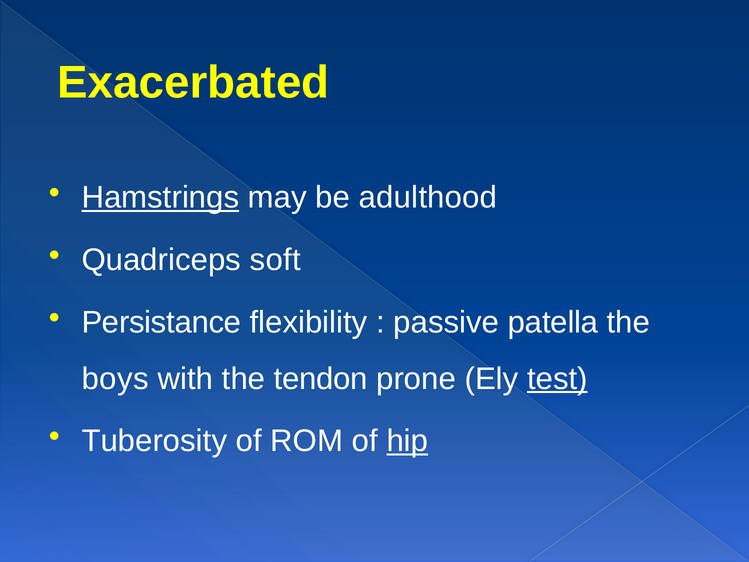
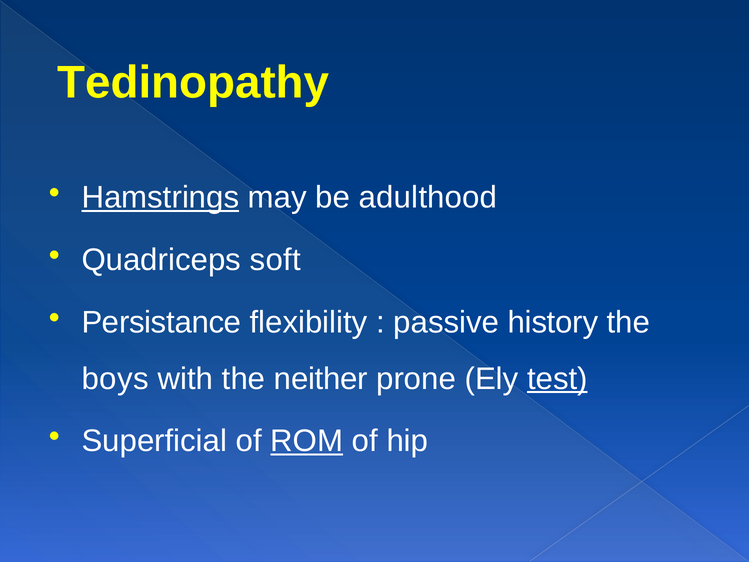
Exacerbated: Exacerbated -> Tedinopathy
patella: patella -> history
tendon: tendon -> neither
Tuberosity: Tuberosity -> Superficial
ROM underline: none -> present
hip underline: present -> none
